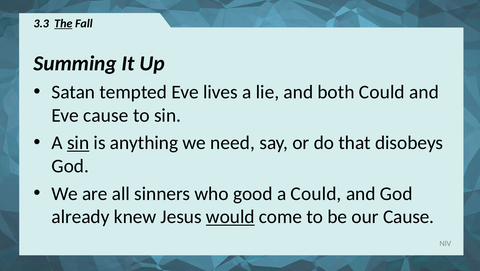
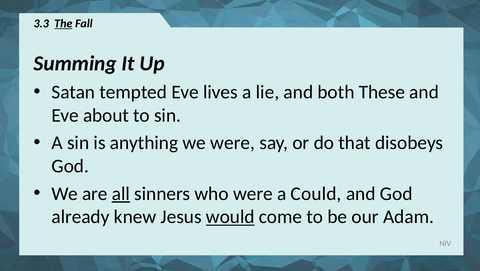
both Could: Could -> These
Eve cause: cause -> about
sin at (78, 143) underline: present -> none
we need: need -> were
all underline: none -> present
who good: good -> were
our Cause: Cause -> Adam
